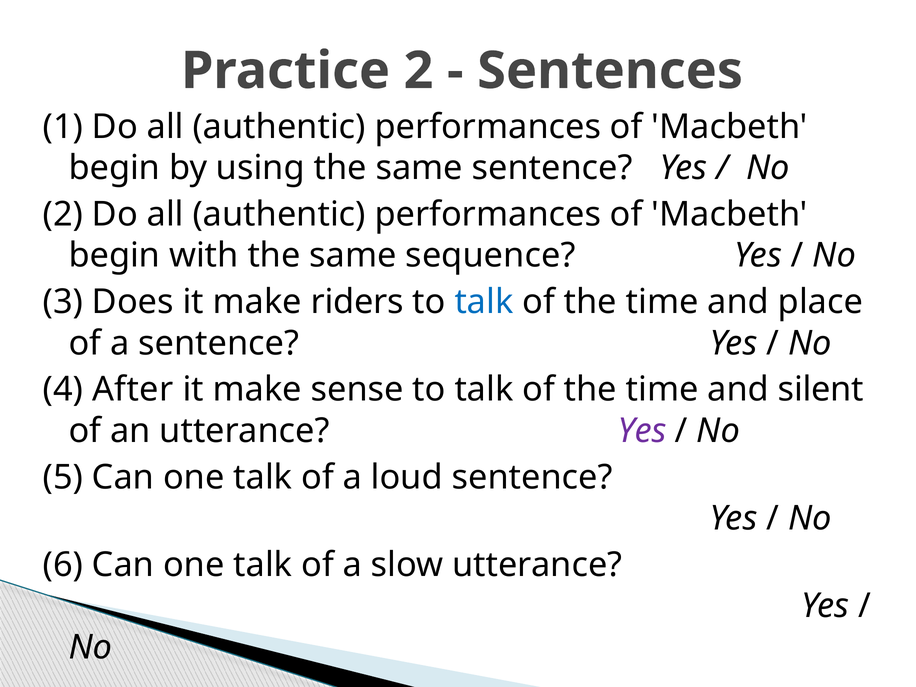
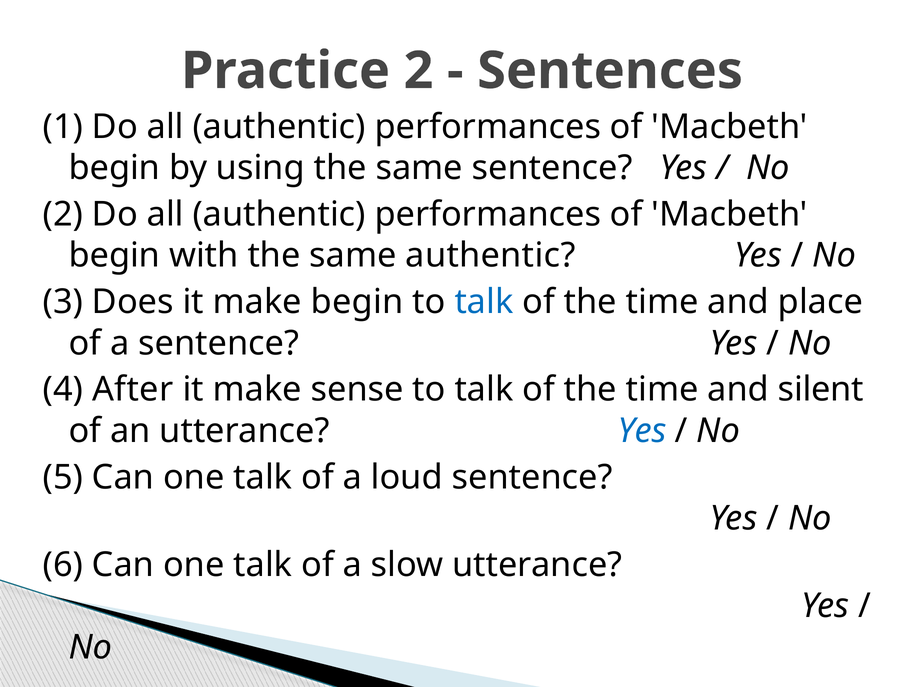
same sequence: sequence -> authentic
make riders: riders -> begin
Yes at (642, 431) colour: purple -> blue
